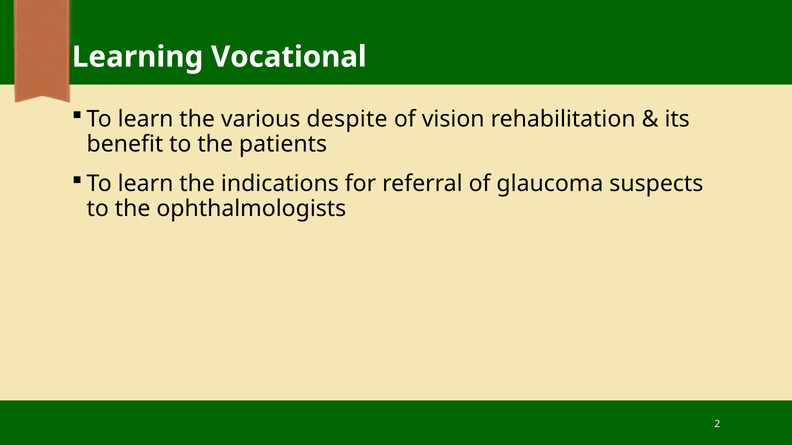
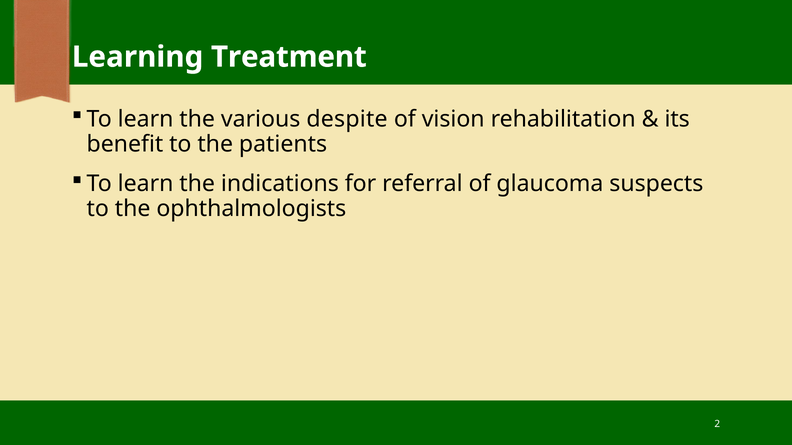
Vocational: Vocational -> Treatment
